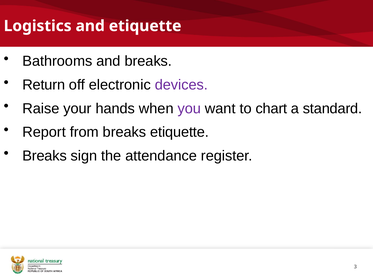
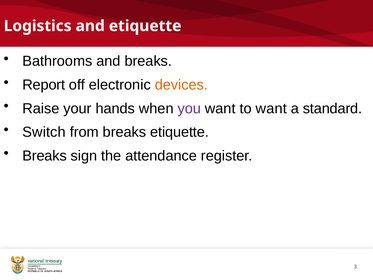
Return: Return -> Report
devices colour: purple -> orange
to chart: chart -> want
Report: Report -> Switch
